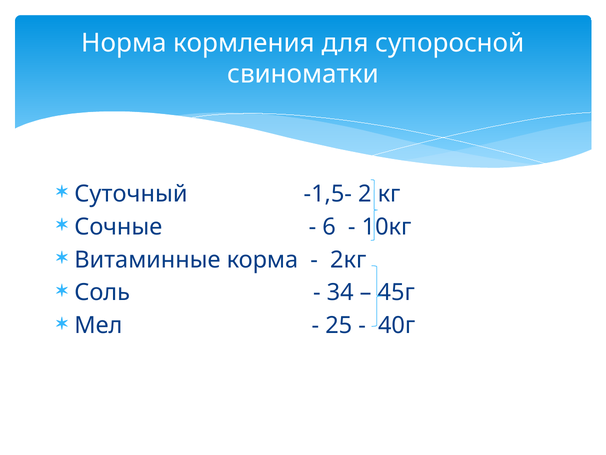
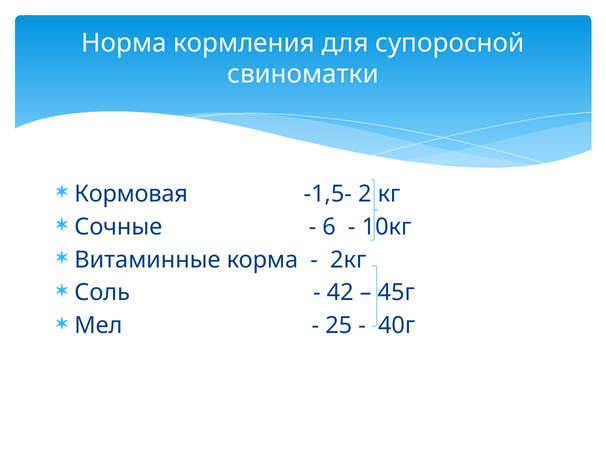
Суточный: Суточный -> Кормовая
34: 34 -> 42
